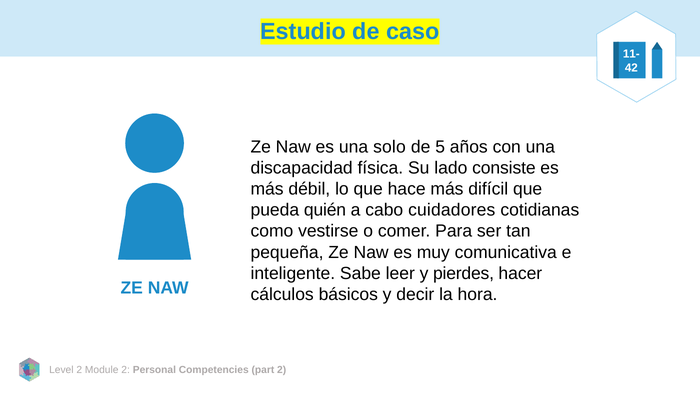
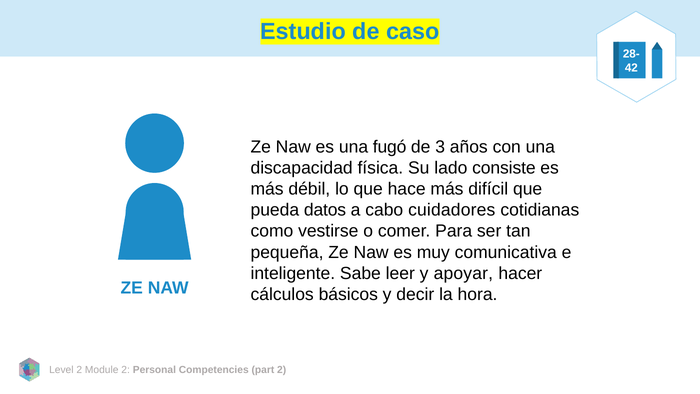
11-: 11- -> 28-
solo: solo -> fugó
5: 5 -> 3
quién: quién -> datos
pierdes: pierdes -> apoyar
